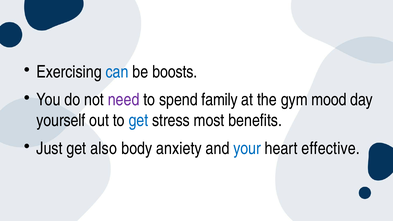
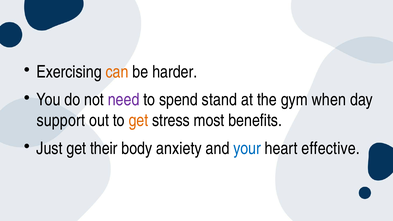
can colour: blue -> orange
boosts: boosts -> harder
family: family -> stand
mood: mood -> when
yourself: yourself -> support
get at (138, 121) colour: blue -> orange
also: also -> their
